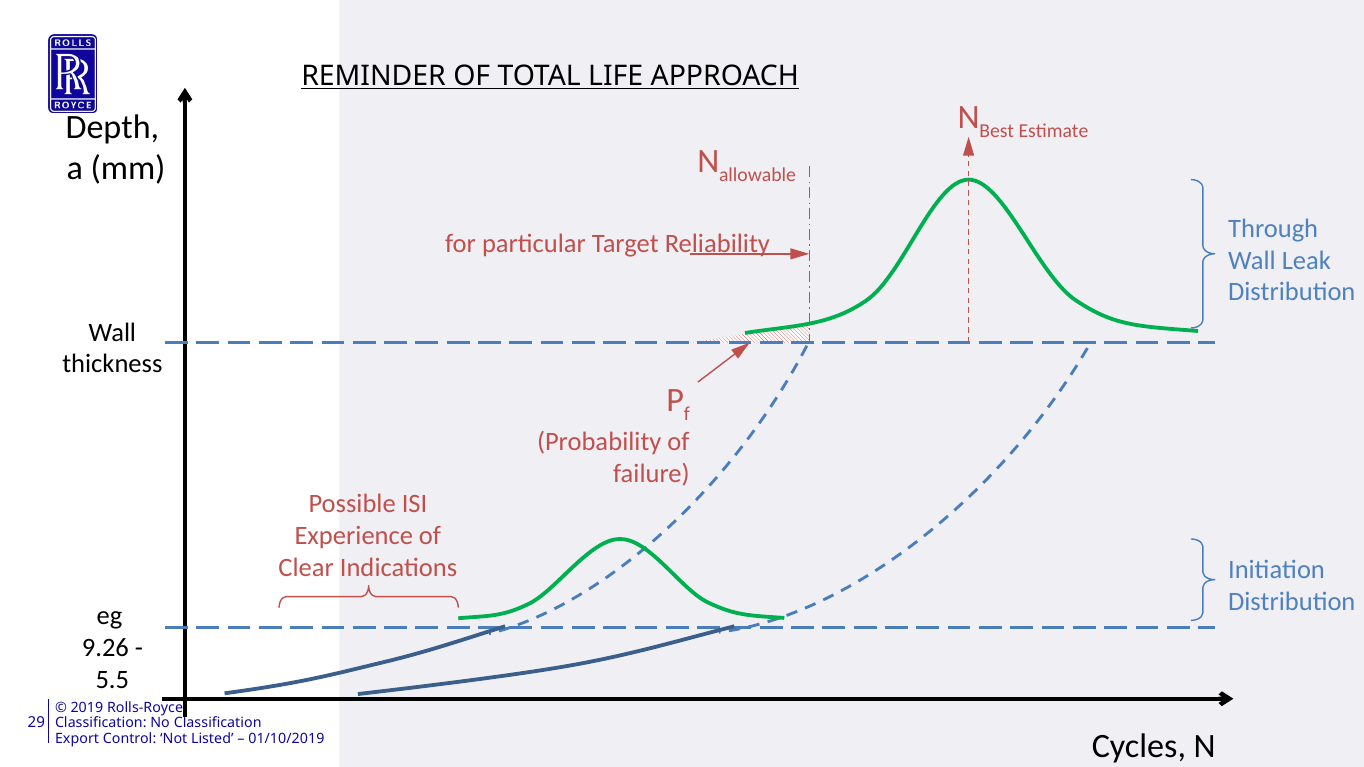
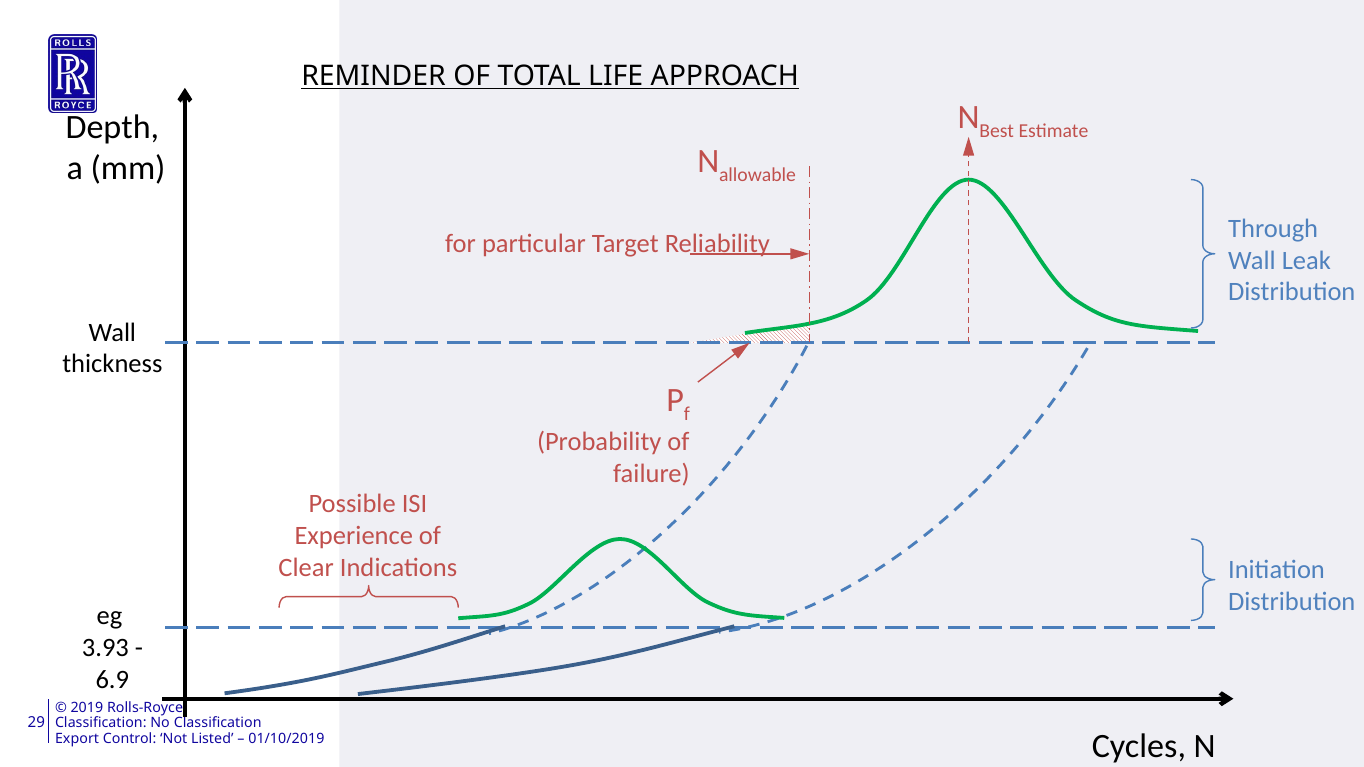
9.26: 9.26 -> 3.93
5.5: 5.5 -> 6.9
